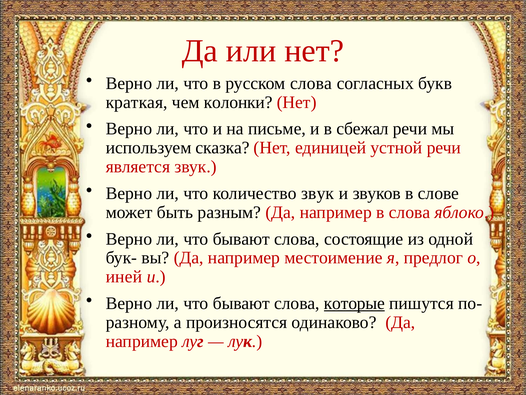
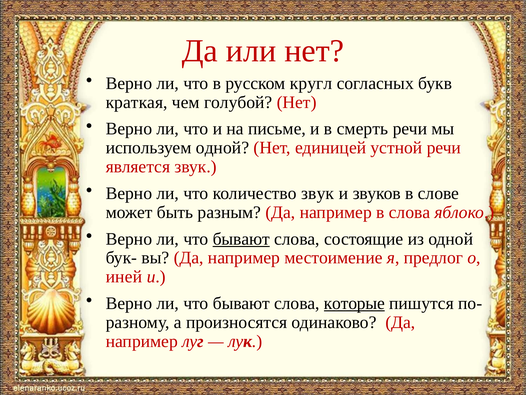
русском слова: слова -> кругл
колонки: колонки -> голубой
сбежал: сбежал -> смерть
используем сказка: сказка -> одной
бывают at (241, 239) underline: none -> present
